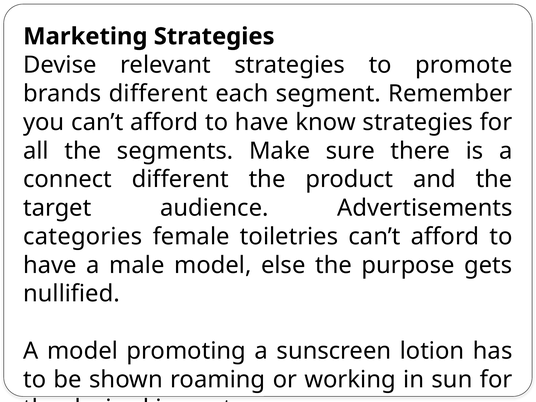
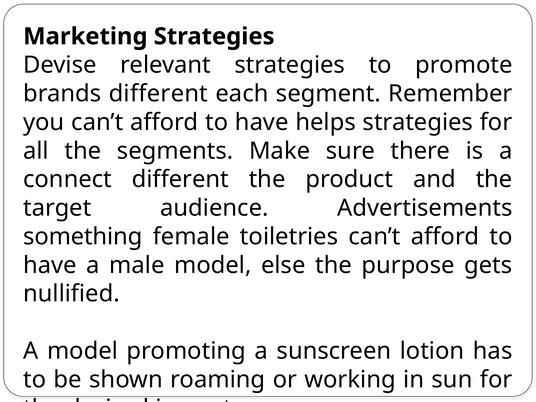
know: know -> helps
categories: categories -> something
